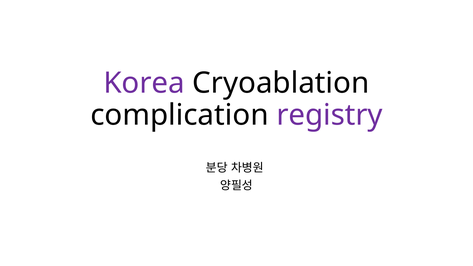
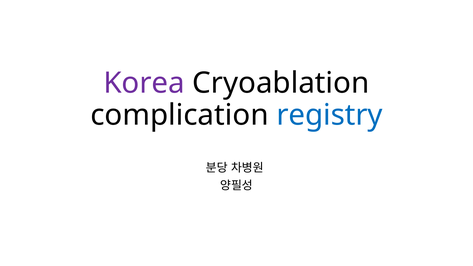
registry colour: purple -> blue
